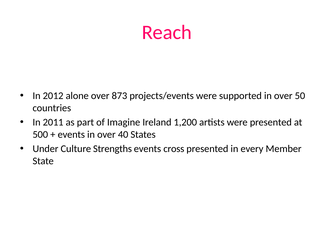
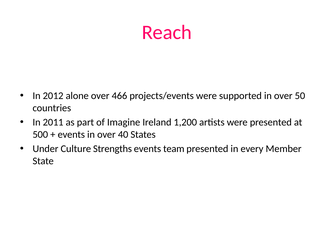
873: 873 -> 466
cross: cross -> team
